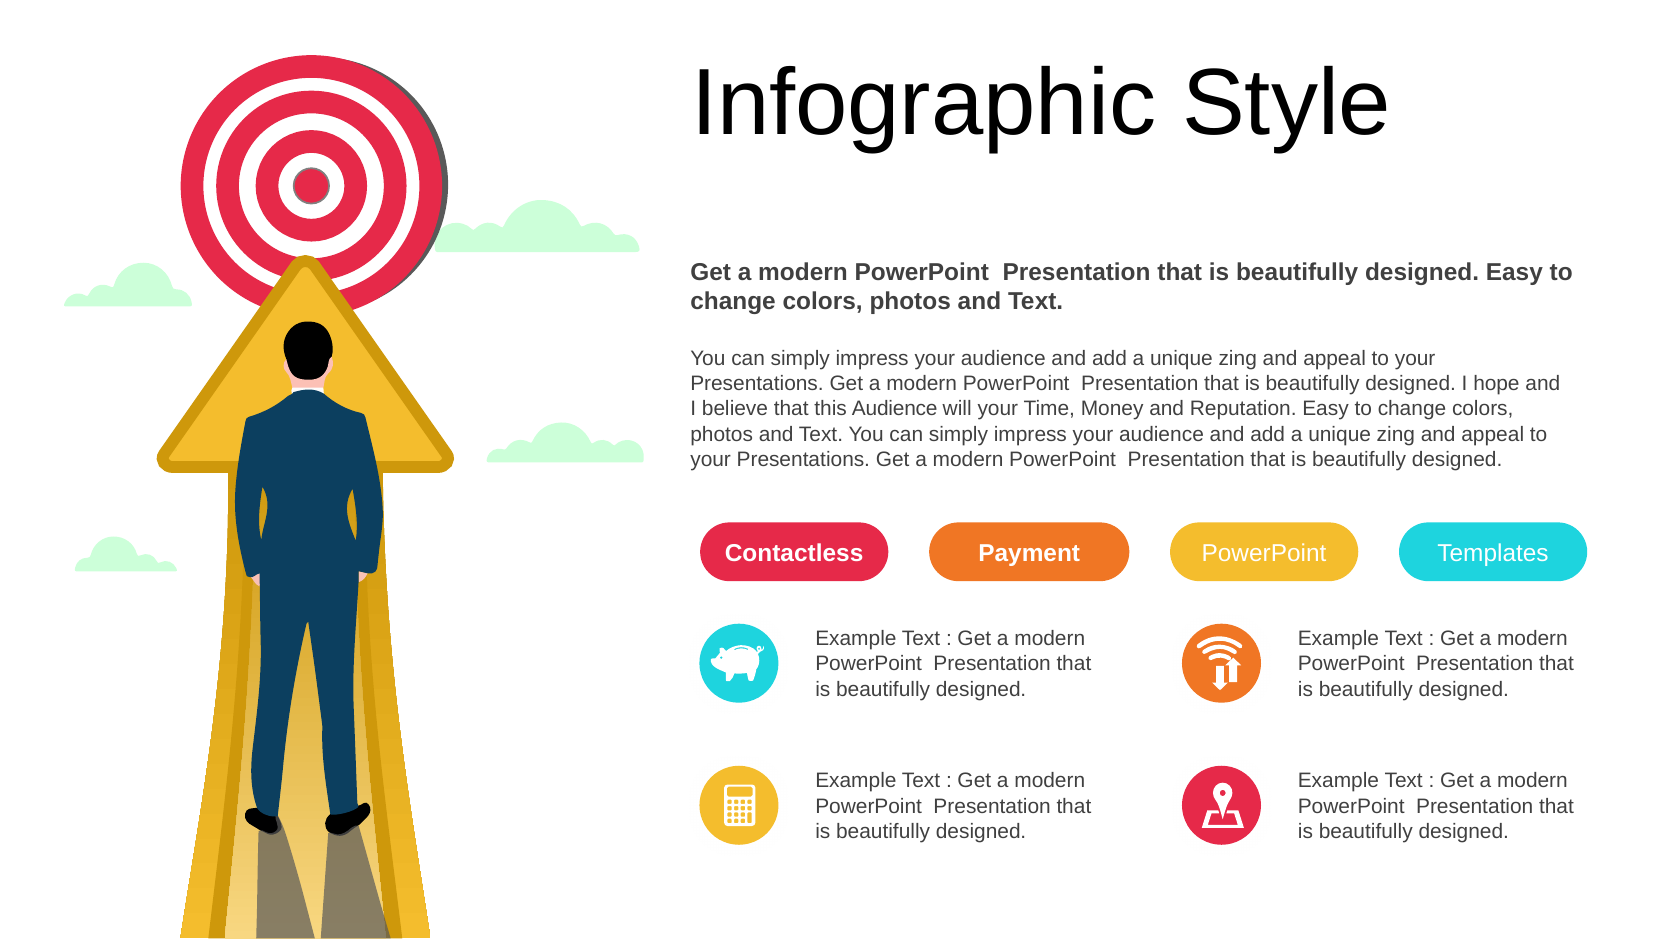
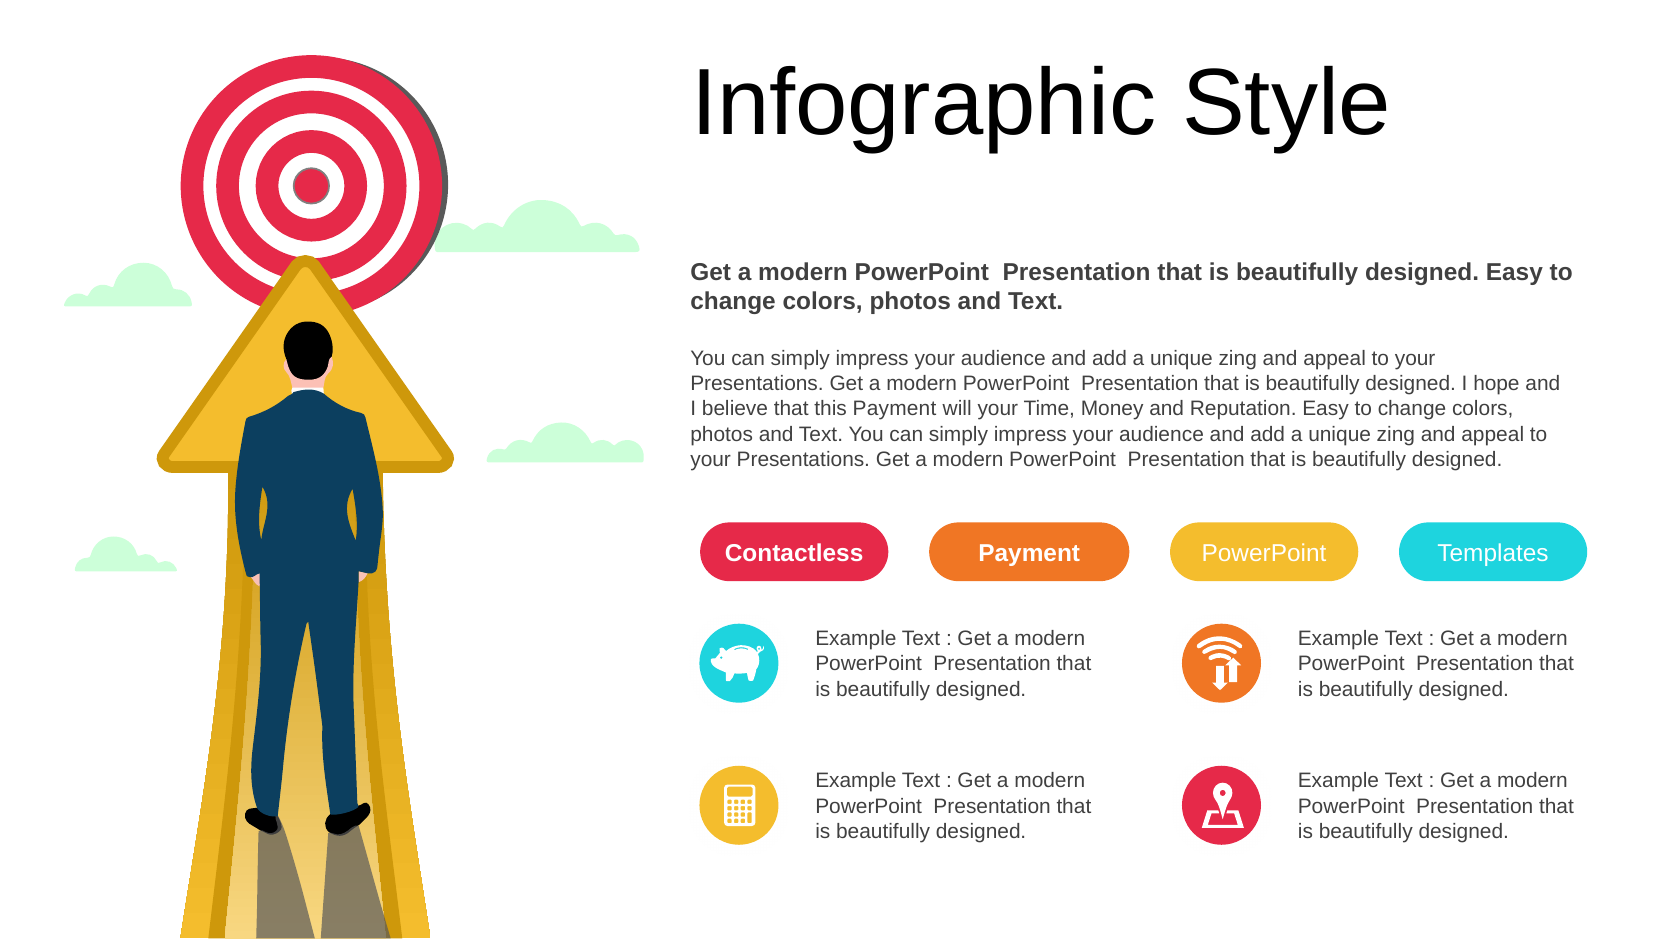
this Audience: Audience -> Payment
